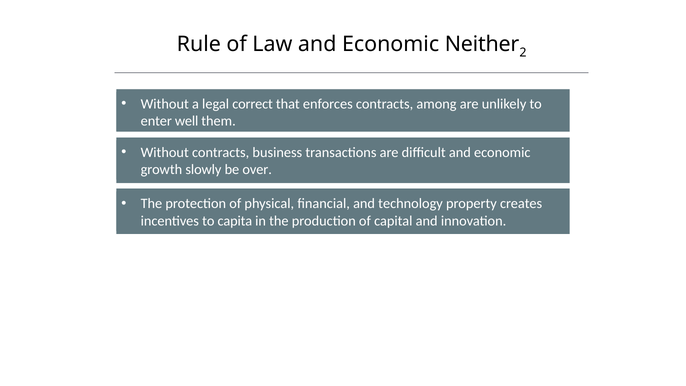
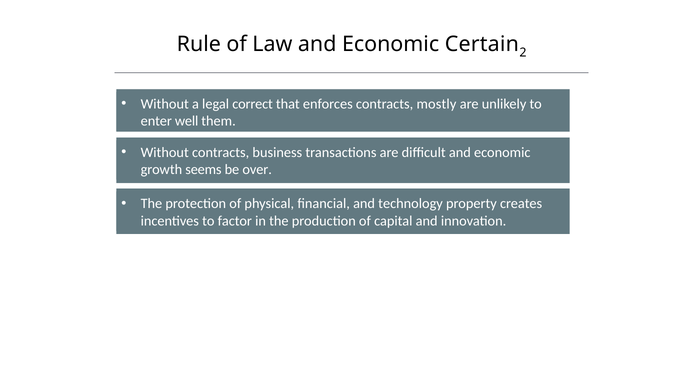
Neither: Neither -> Certain
among: among -> mostly
slowly: slowly -> seems
capita: capita -> factor
